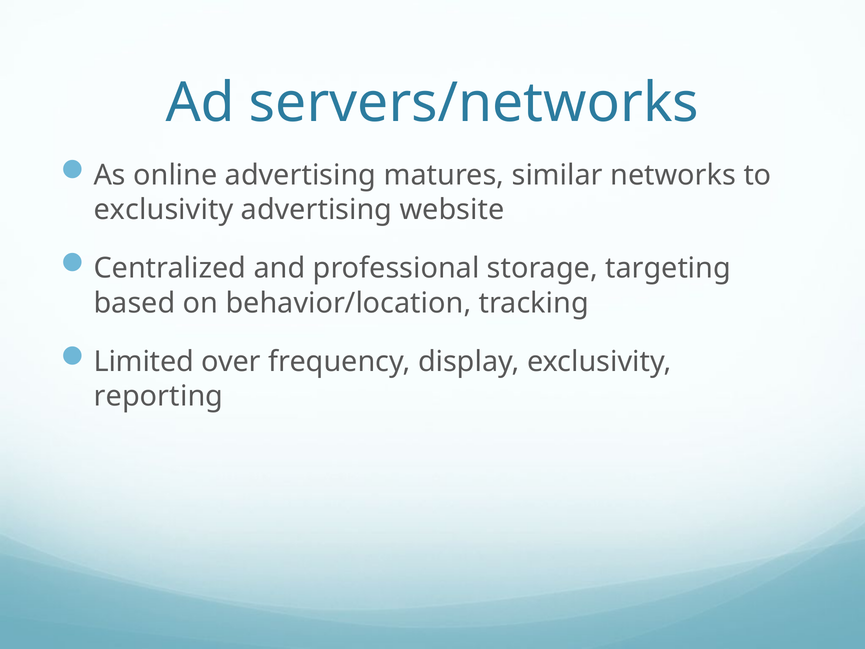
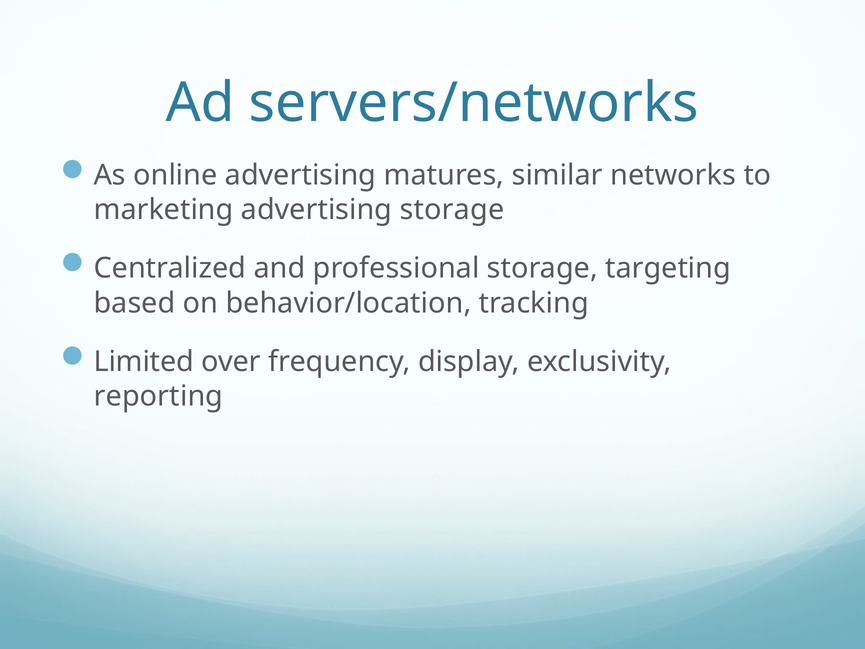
exclusivity at (163, 210): exclusivity -> marketing
advertising website: website -> storage
